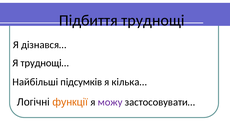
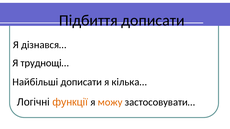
Підбиття труднощі: труднощі -> дописати
Найбільші підсумків: підсумків -> дописати
можу colour: purple -> orange
